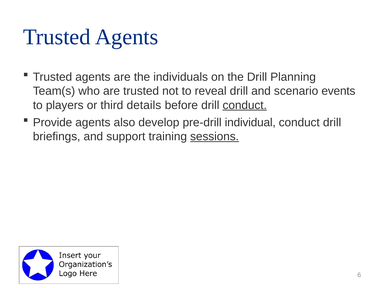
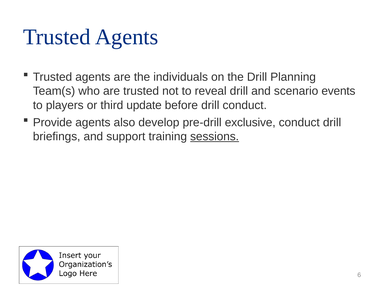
details: details -> update
conduct at (245, 105) underline: present -> none
individual: individual -> exclusive
